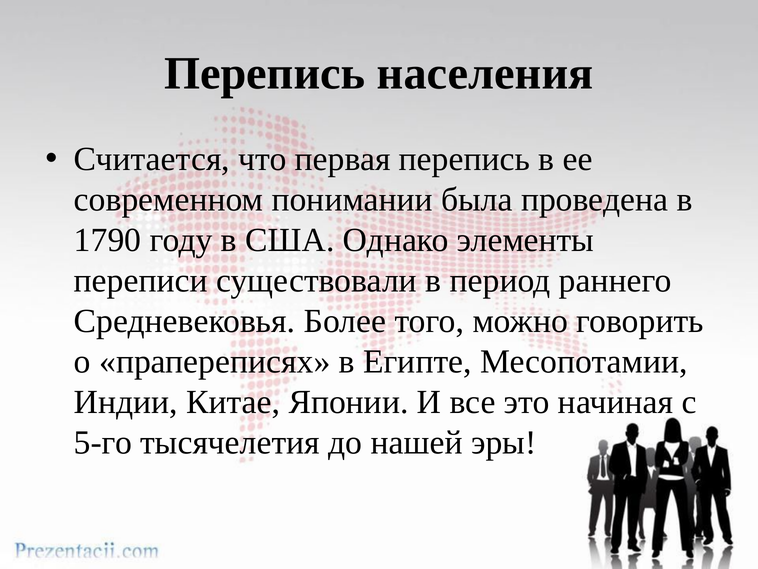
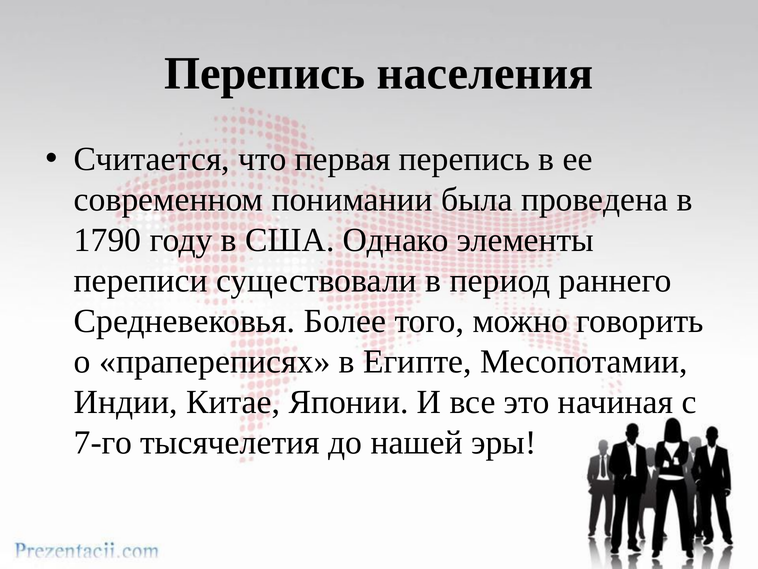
5-го: 5-го -> 7-го
